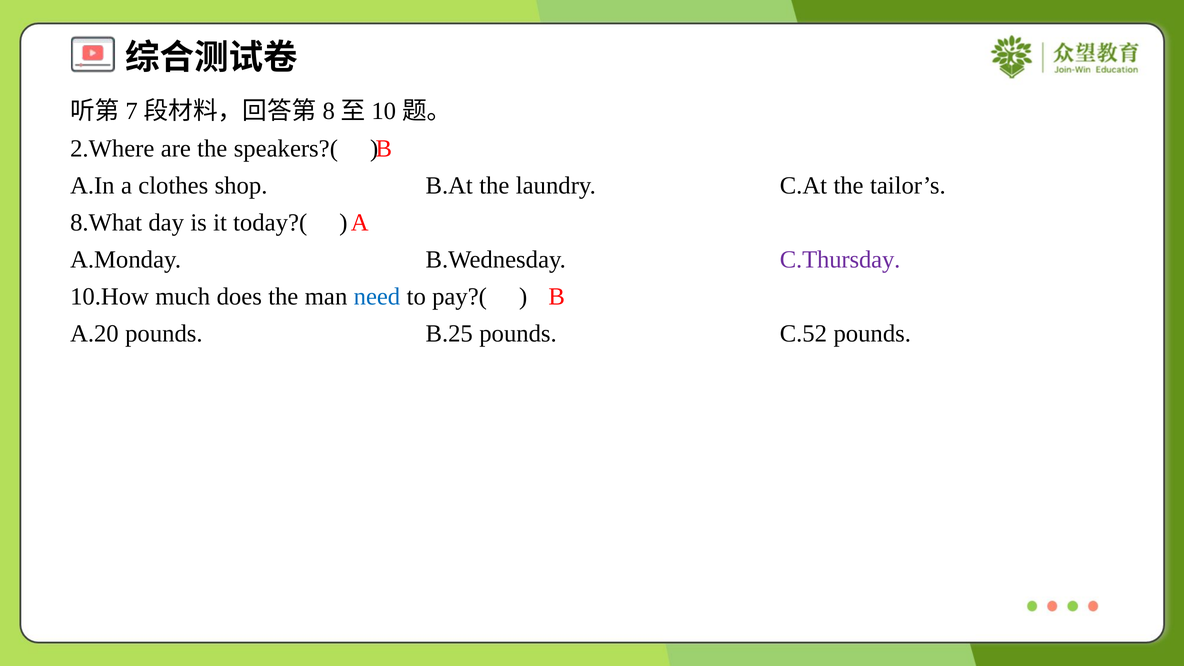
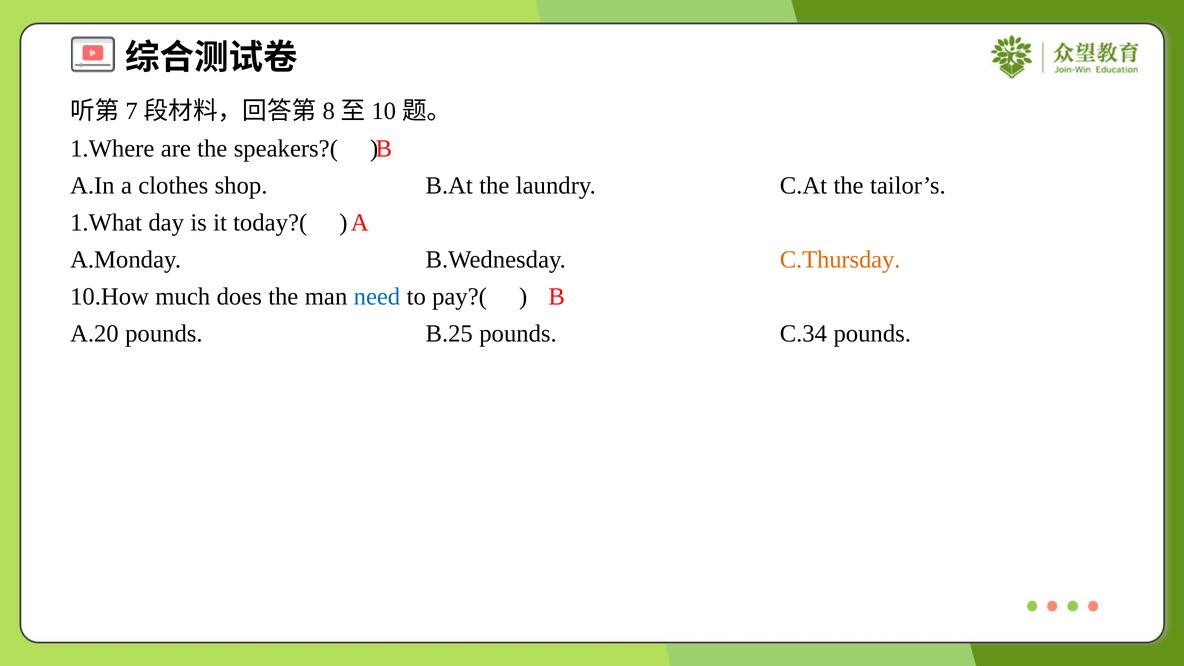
2.Where: 2.Where -> 1.Where
8.What: 8.What -> 1.What
C.Thursday colour: purple -> orange
C.52: C.52 -> C.34
